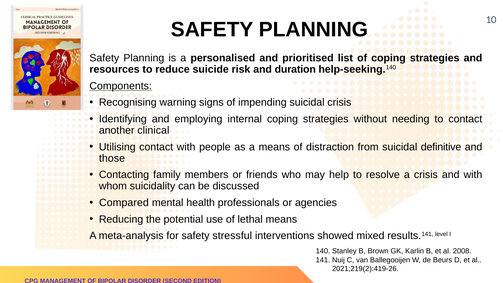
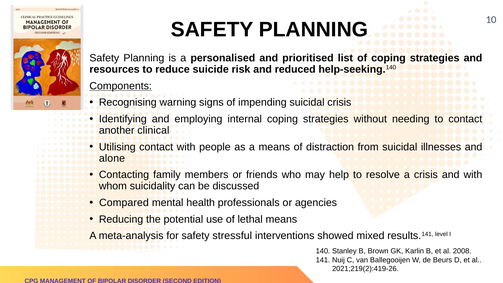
duration: duration -> reduced
definitive: definitive -> illnesses
those: those -> alone
